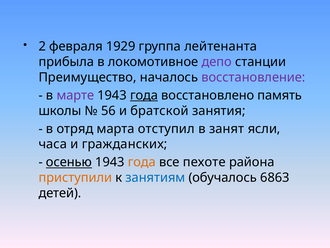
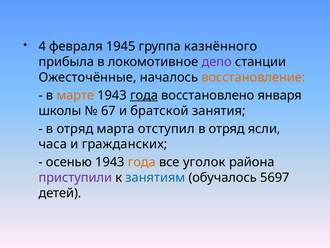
2: 2 -> 4
1929: 1929 -> 1945
лейтенанта: лейтенанта -> казнённого
Преимущество: Преимущество -> Ожесточённые
восстановление colour: purple -> orange
марте colour: purple -> orange
память: память -> января
56: 56 -> 67
занят at (227, 129): занят -> отряд
осенью underline: present -> none
пехоте: пехоте -> уголок
приступили colour: orange -> purple
6863: 6863 -> 5697
